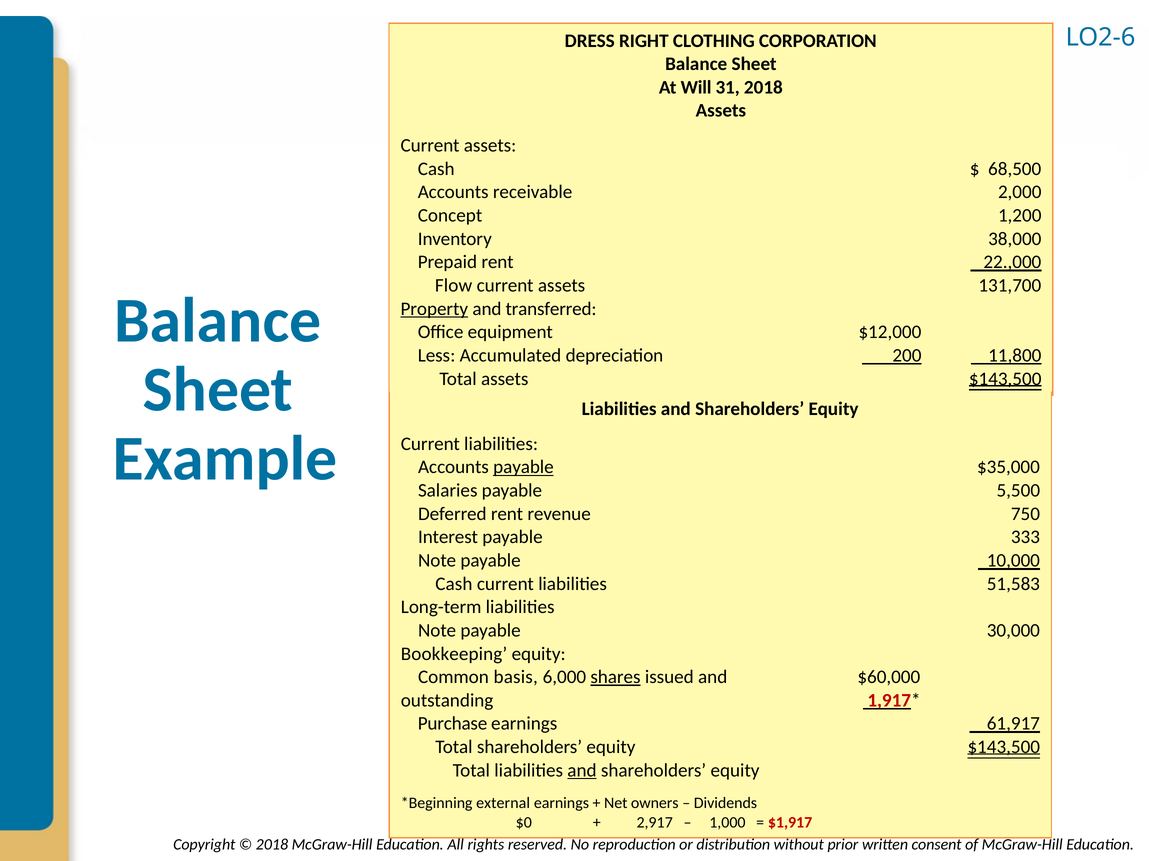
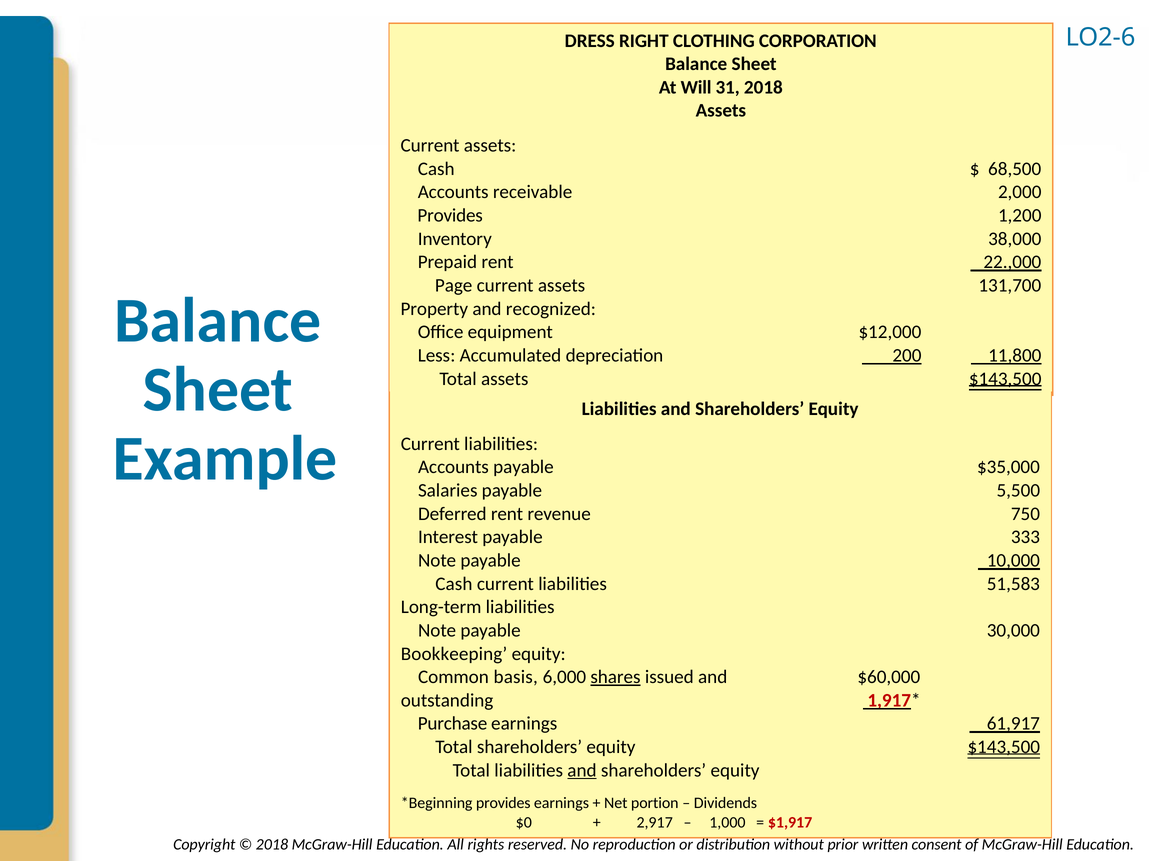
Concept at (450, 216): Concept -> Provides
Flow: Flow -> Page
Property underline: present -> none
transferred: transferred -> recognized
payable at (523, 468) underline: present -> none
external at (503, 804): external -> provides
owners: owners -> portion
